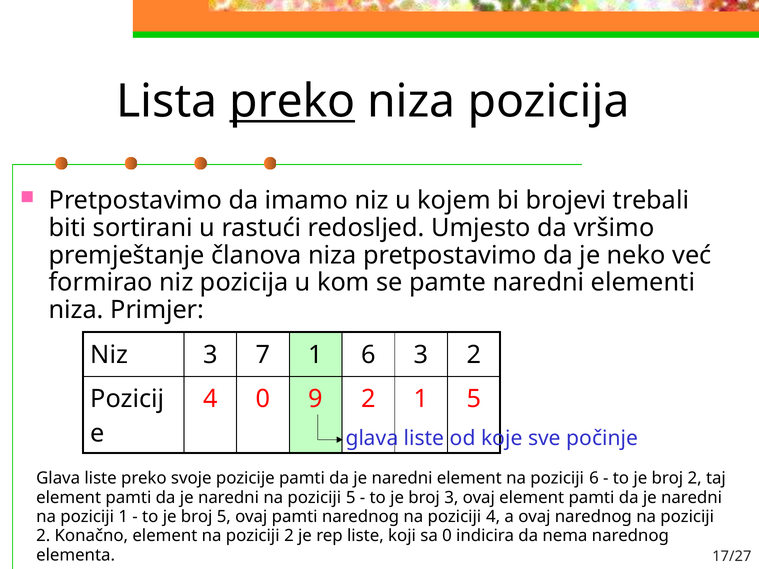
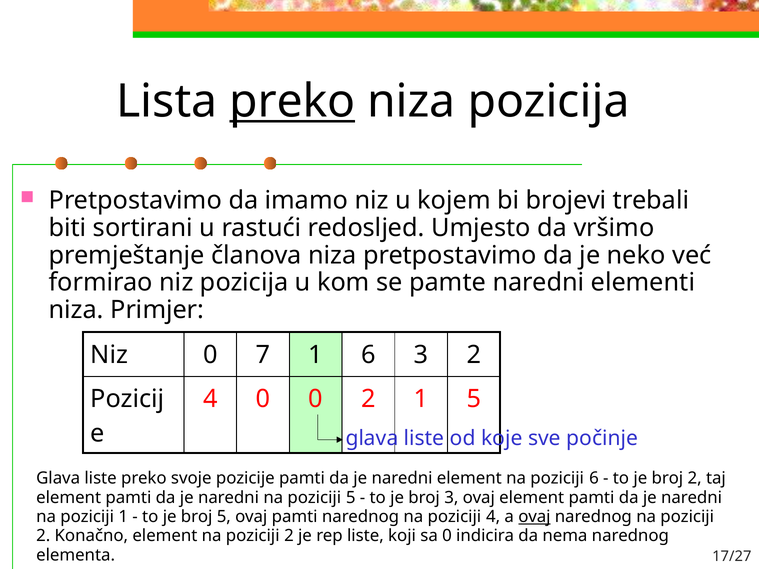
Niz 3: 3 -> 0
0 9: 9 -> 0
ovaj at (534, 517) underline: none -> present
